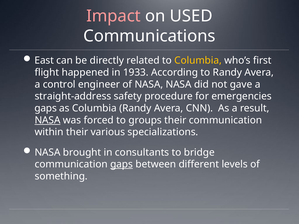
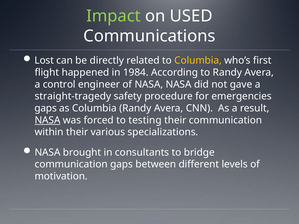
Impact colour: pink -> light green
East: East -> Lost
1933: 1933 -> 1984
straight-address: straight-address -> straight-tragedy
groups: groups -> testing
gaps at (122, 164) underline: present -> none
something: something -> motivation
